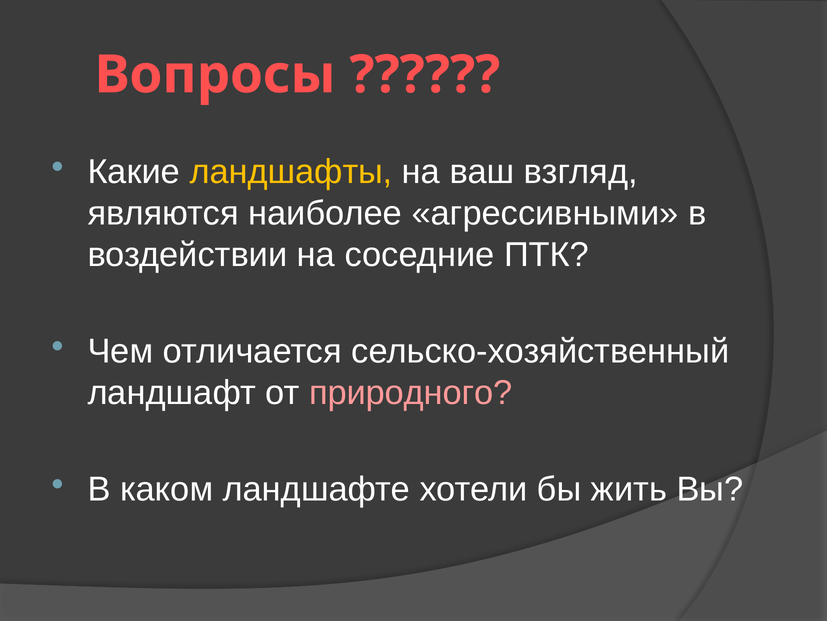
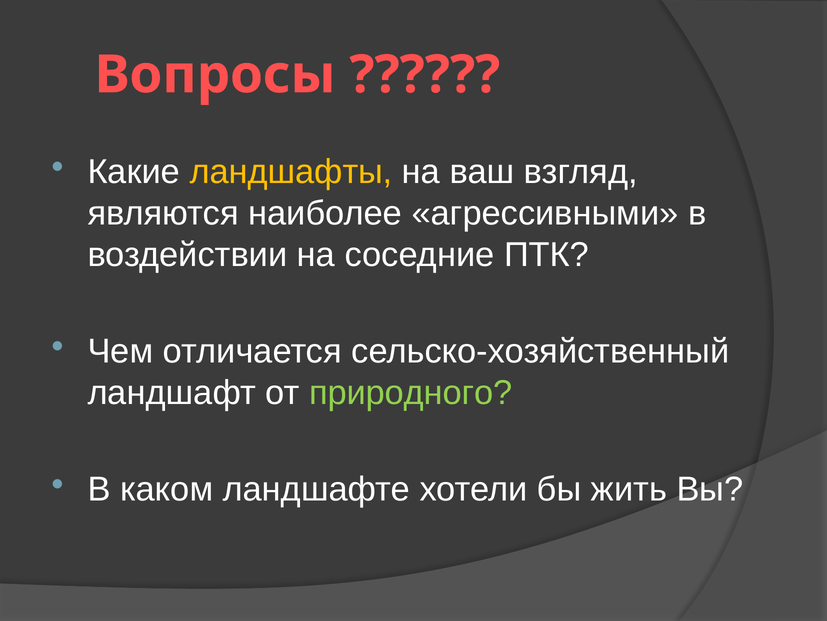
природного colour: pink -> light green
